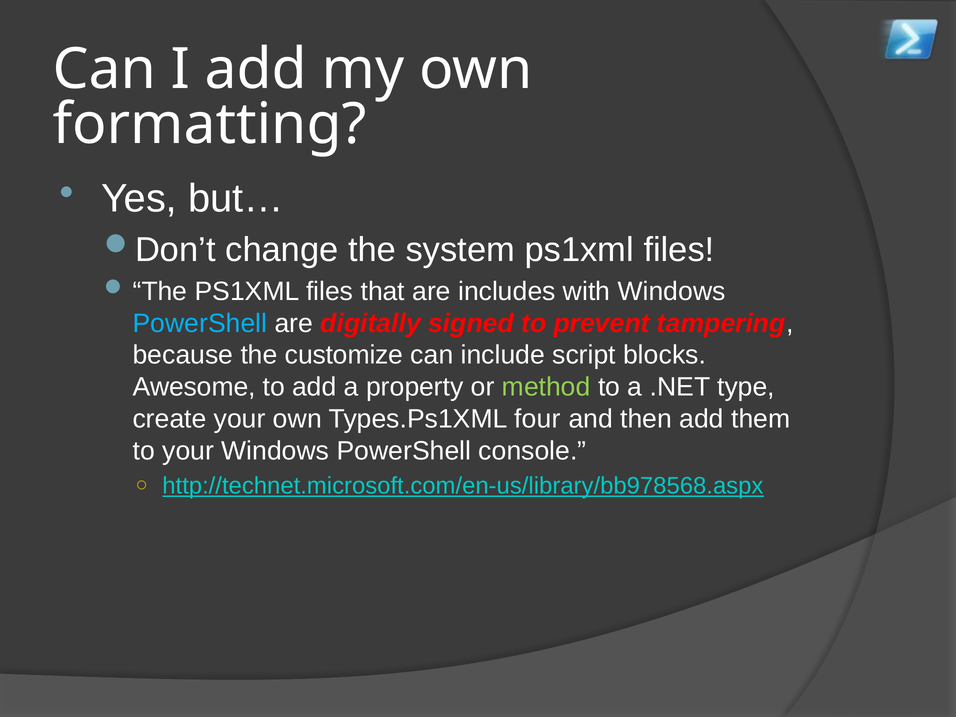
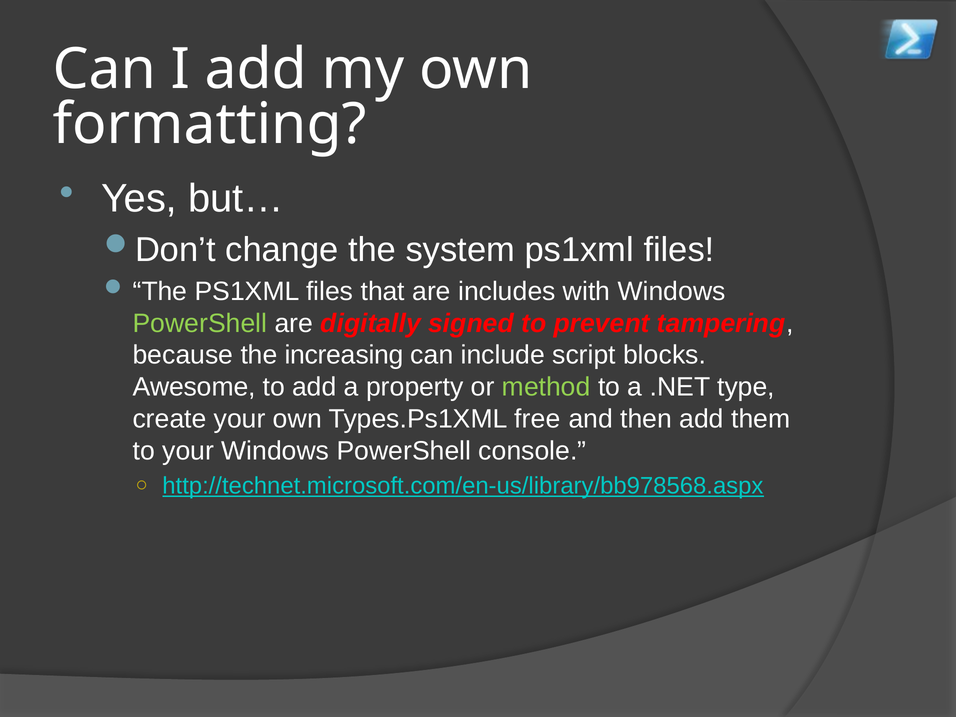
PowerShell at (200, 323) colour: light blue -> light green
customize: customize -> increasing
four: four -> free
